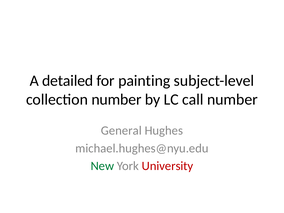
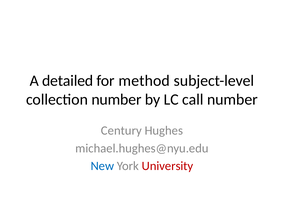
painting: painting -> method
General: General -> Century
New colour: green -> blue
